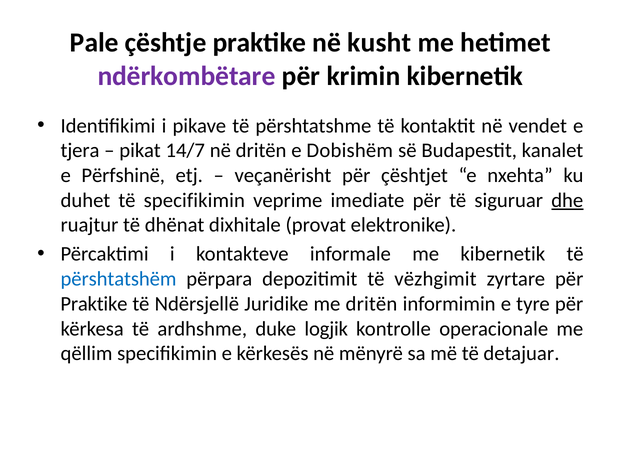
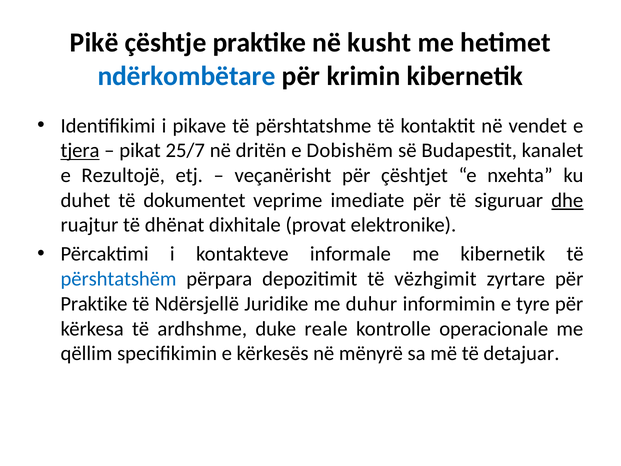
Pale: Pale -> Pikë
ndërkombëtare colour: purple -> blue
tjera underline: none -> present
14/7: 14/7 -> 25/7
Përfshinë: Përfshinë -> Rezultojë
të specifikimin: specifikimin -> dokumentet
me dritën: dritën -> duhur
logjik: logjik -> reale
